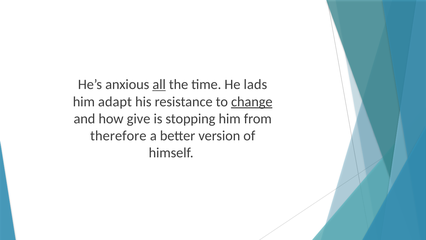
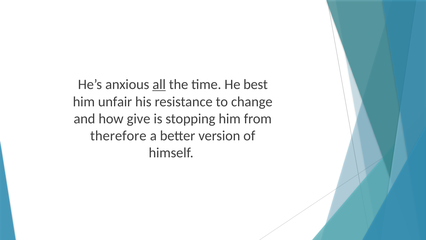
lads: lads -> best
adapt: adapt -> unfair
change underline: present -> none
